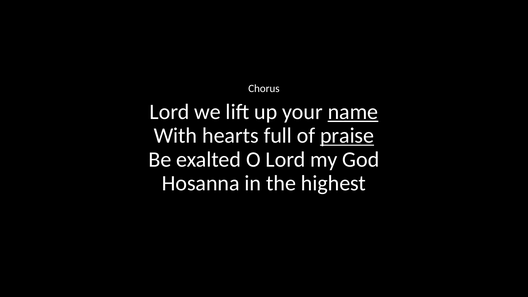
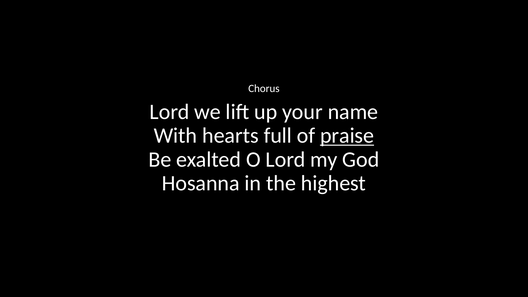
name underline: present -> none
